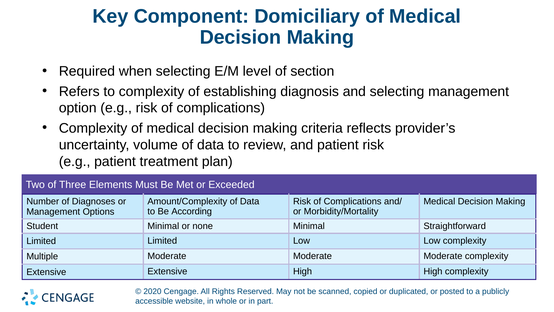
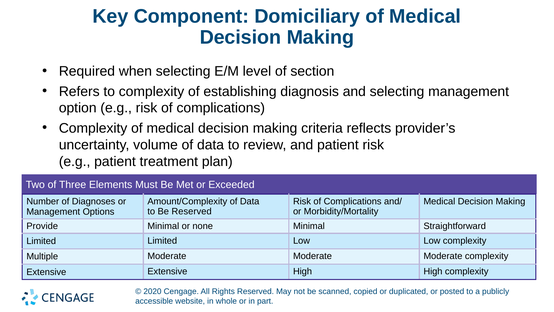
Be According: According -> Reserved
Student: Student -> Provide
